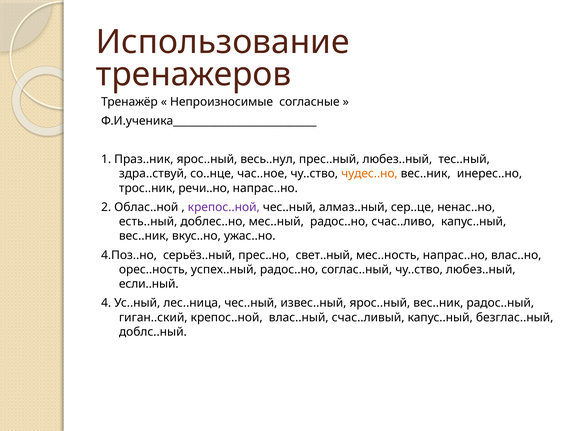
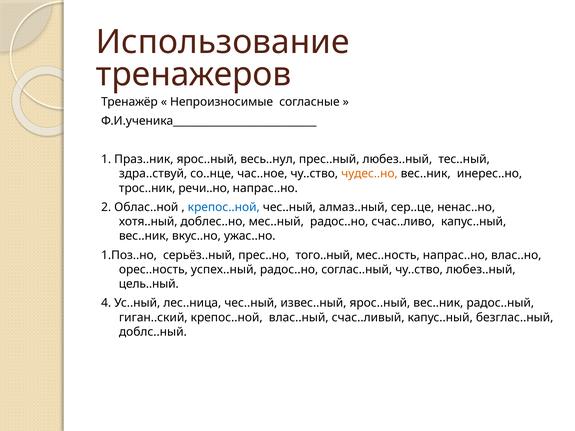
крепос..ной at (224, 207) colour: purple -> blue
есть..ный: есть..ный -> хотя..ный
4.Поз..но: 4.Поз..но -> 1.Поз..но
свет..ный: свет..ный -> того..ный
если..ный: если..ный -> цель..ный
